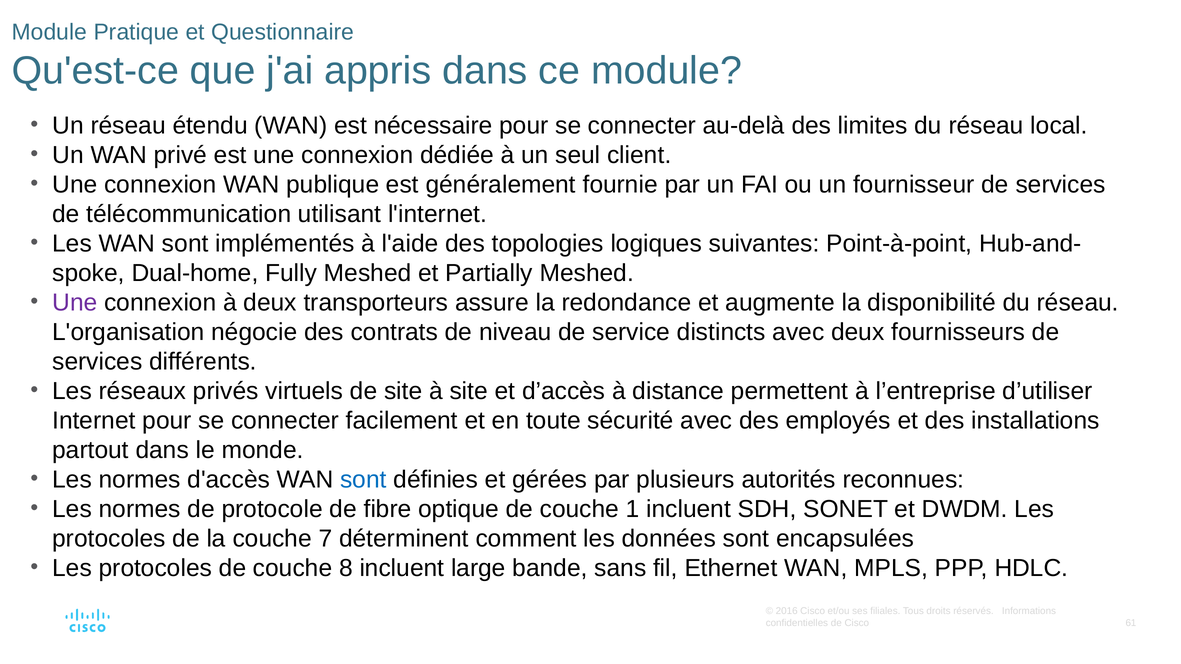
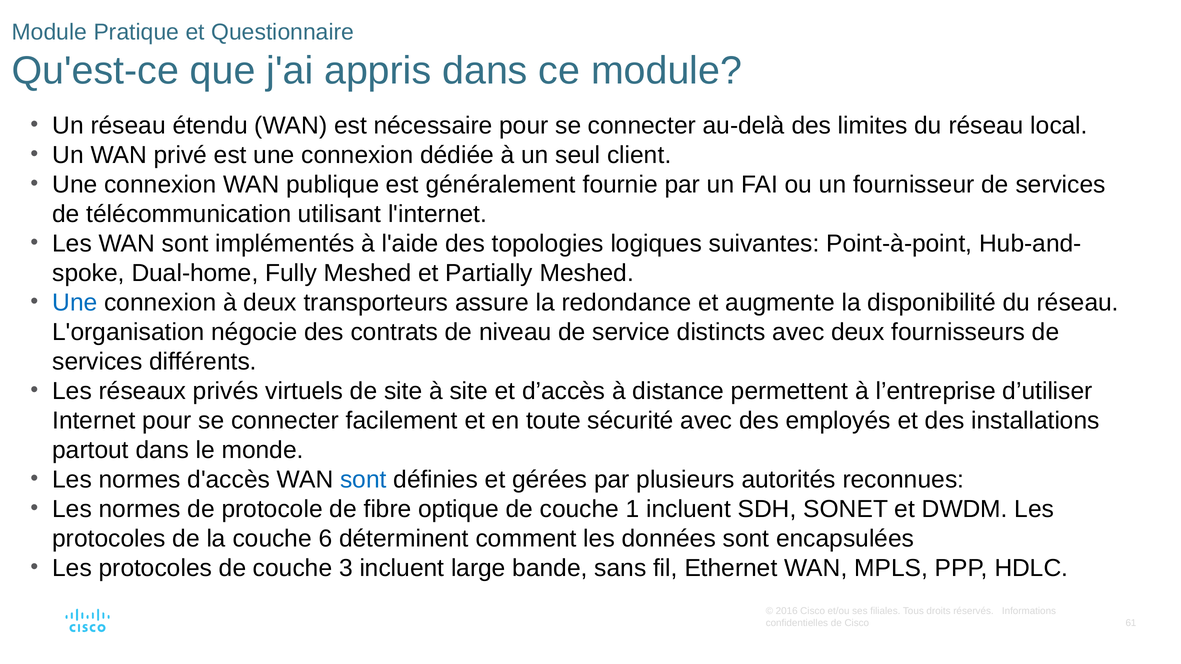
Une at (75, 303) colour: purple -> blue
7: 7 -> 6
8: 8 -> 3
